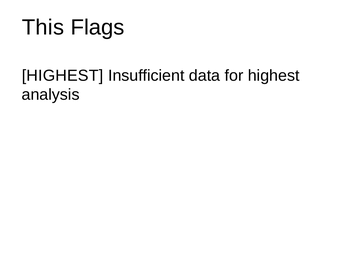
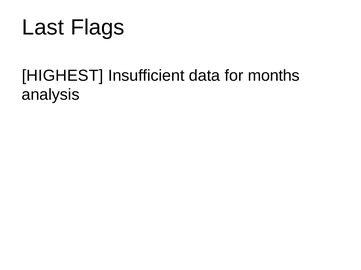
This: This -> Last
for highest: highest -> months
